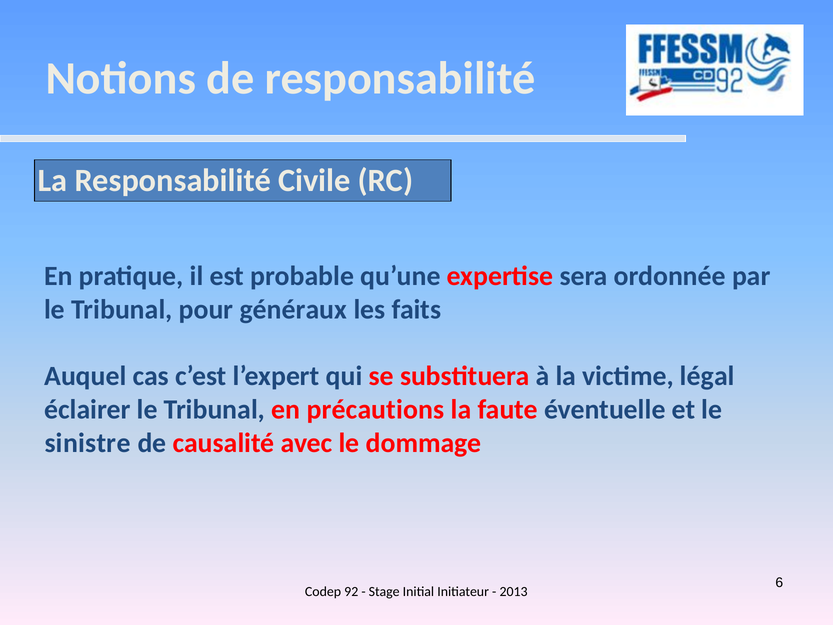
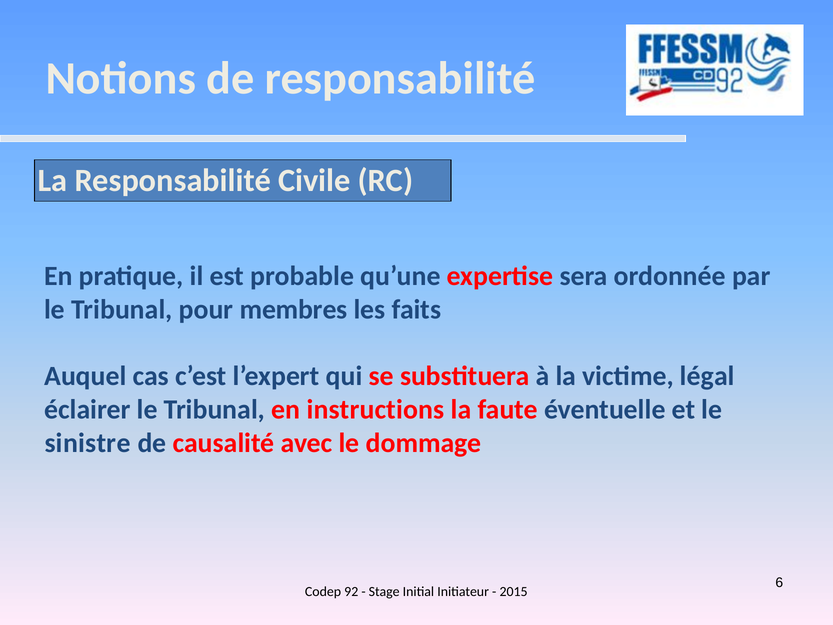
généraux: généraux -> membres
précautions: précautions -> instructions
2013: 2013 -> 2015
